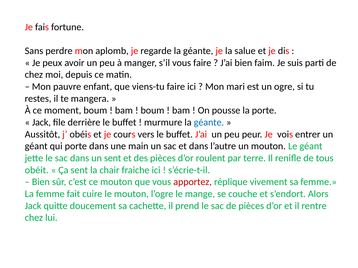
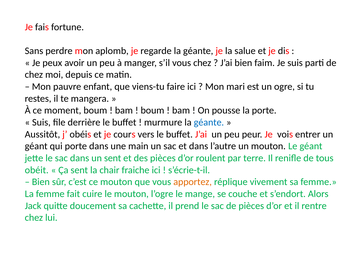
vous faire: faire -> chez
Jack at (41, 123): Jack -> Suis
apportez colour: red -> orange
